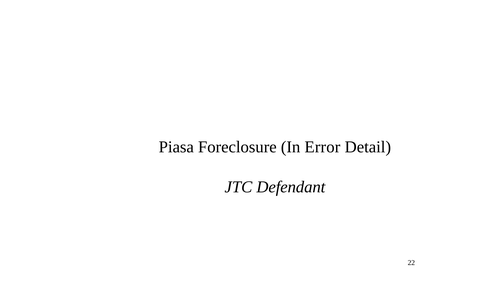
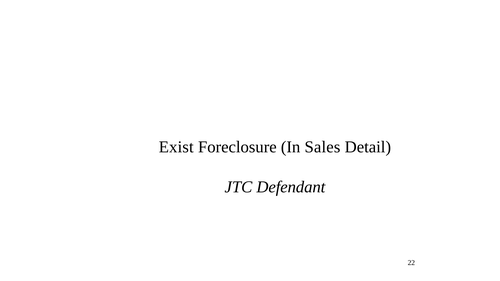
Piasa: Piasa -> Exist
Error: Error -> Sales
